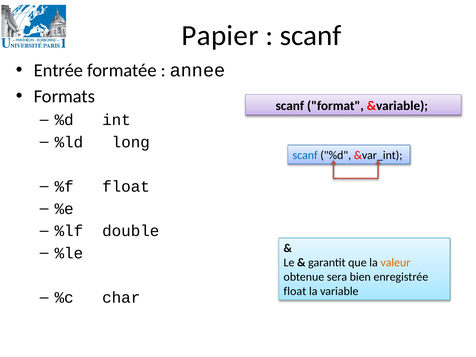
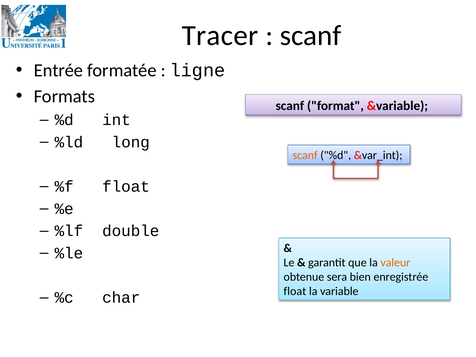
Papier: Papier -> Tracer
annee: annee -> ligne
scanf at (305, 155) colour: blue -> orange
